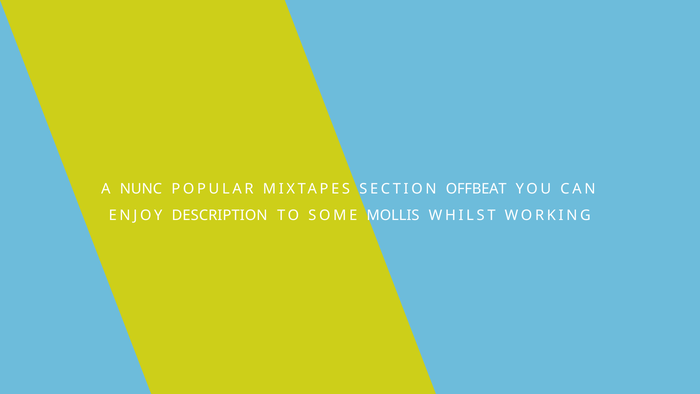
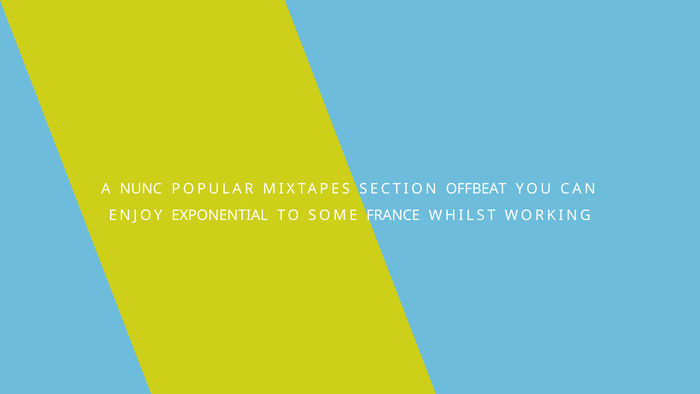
DESCRIPTION: DESCRIPTION -> EXPONENTIAL
MOLLIS: MOLLIS -> FRANCE
